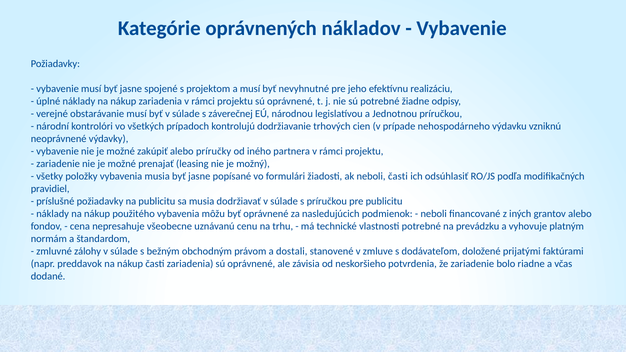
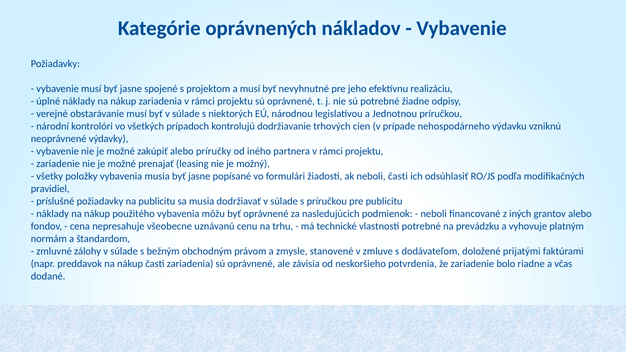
záverečnej: záverečnej -> niektorých
dostali: dostali -> zmysle
